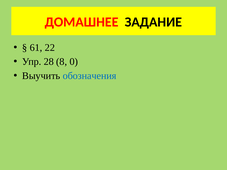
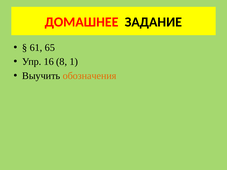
22: 22 -> 65
28: 28 -> 16
0: 0 -> 1
обозначения colour: blue -> orange
